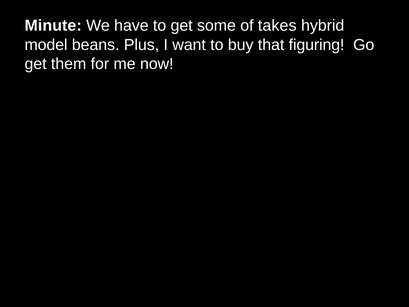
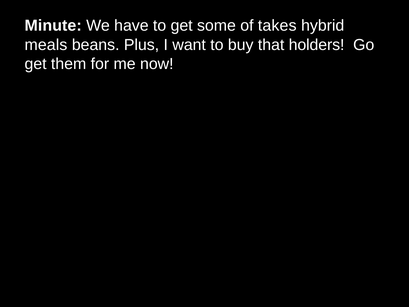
model: model -> meals
figuring: figuring -> holders
